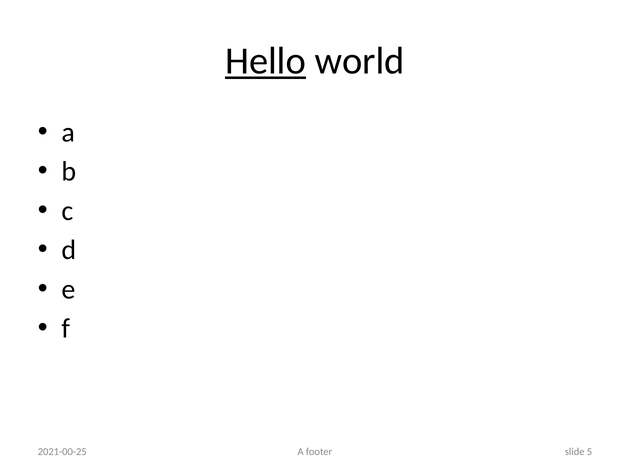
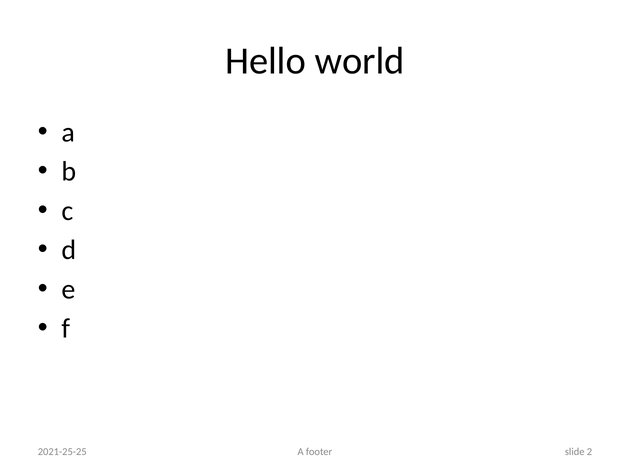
Hello underline: present -> none
2021-00-25: 2021-00-25 -> 2021-25-25
5: 5 -> 2
